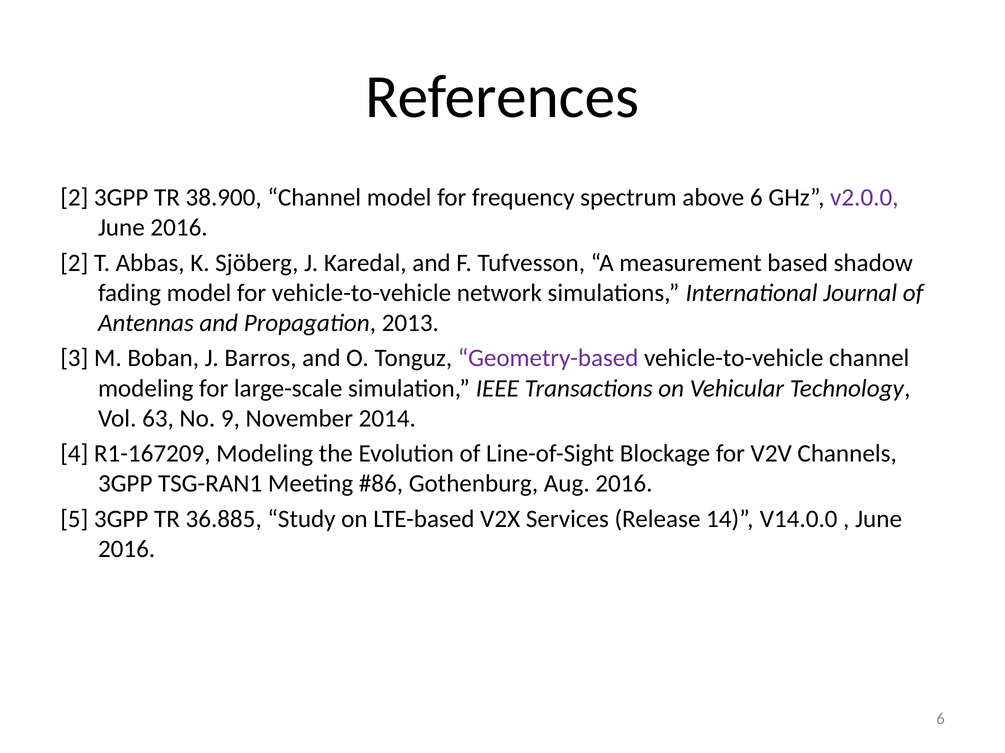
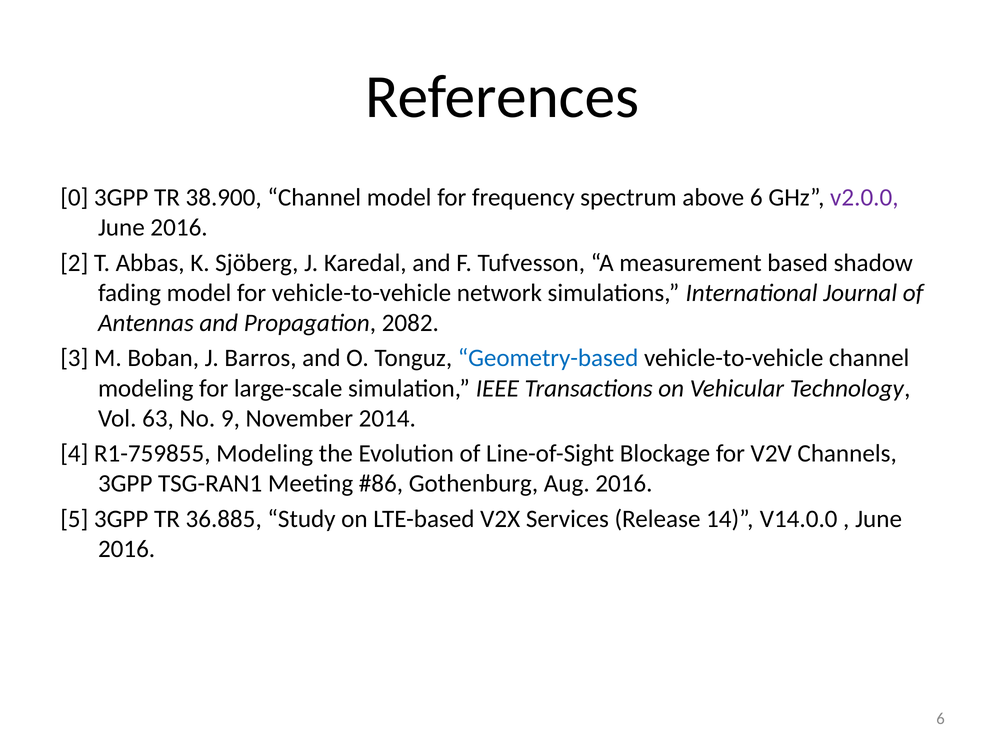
2 at (74, 198): 2 -> 0
2013: 2013 -> 2082
Geometry-based colour: purple -> blue
R1-167209: R1-167209 -> R1-759855
